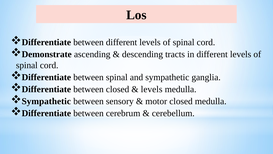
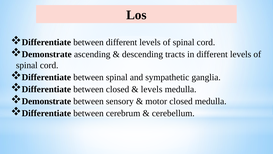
Sympathetic at (46, 101): Sympathetic -> Demonstrate
